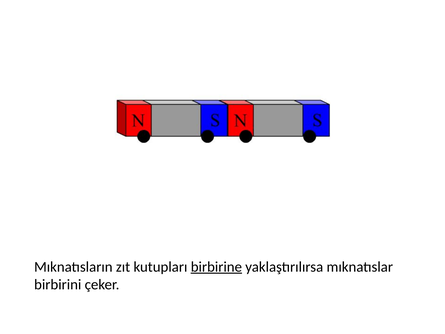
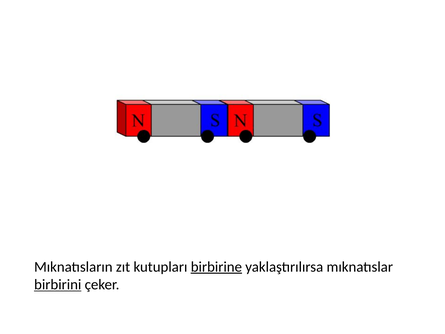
birbirini underline: none -> present
